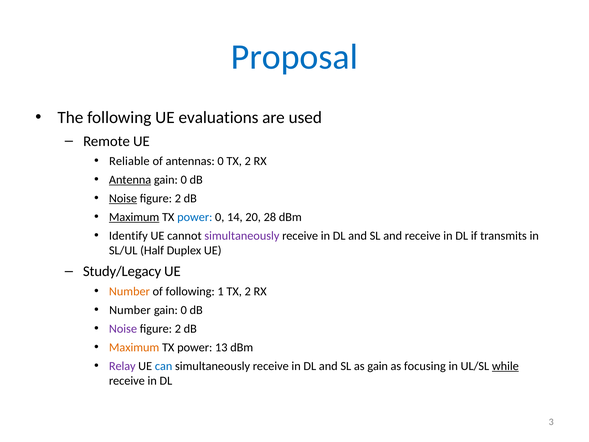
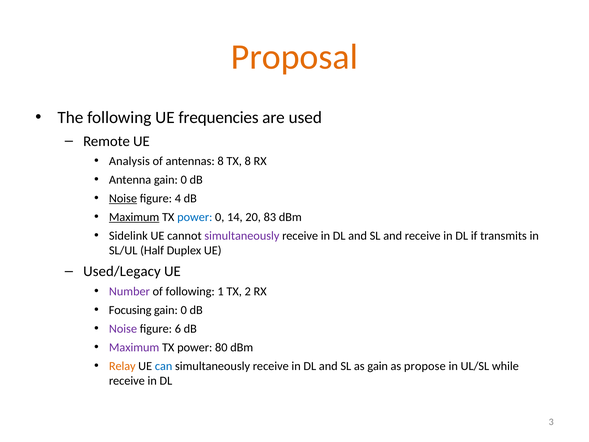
Proposal colour: blue -> orange
evaluations: evaluations -> frequencies
Reliable: Reliable -> Analysis
antennas 0: 0 -> 8
2 at (248, 161): 2 -> 8
Antenna underline: present -> none
2 at (178, 198): 2 -> 4
28: 28 -> 83
Identify: Identify -> Sidelink
Study/Legacy: Study/Legacy -> Used/Legacy
Number at (129, 291) colour: orange -> purple
Number at (130, 310): Number -> Focusing
2 at (178, 329): 2 -> 6
Maximum at (134, 347) colour: orange -> purple
13: 13 -> 80
Relay colour: purple -> orange
focusing: focusing -> propose
while underline: present -> none
